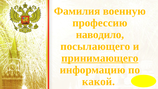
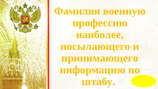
наводило: наводило -> наиболее
принимающего underline: present -> none
какой: какой -> штабу
